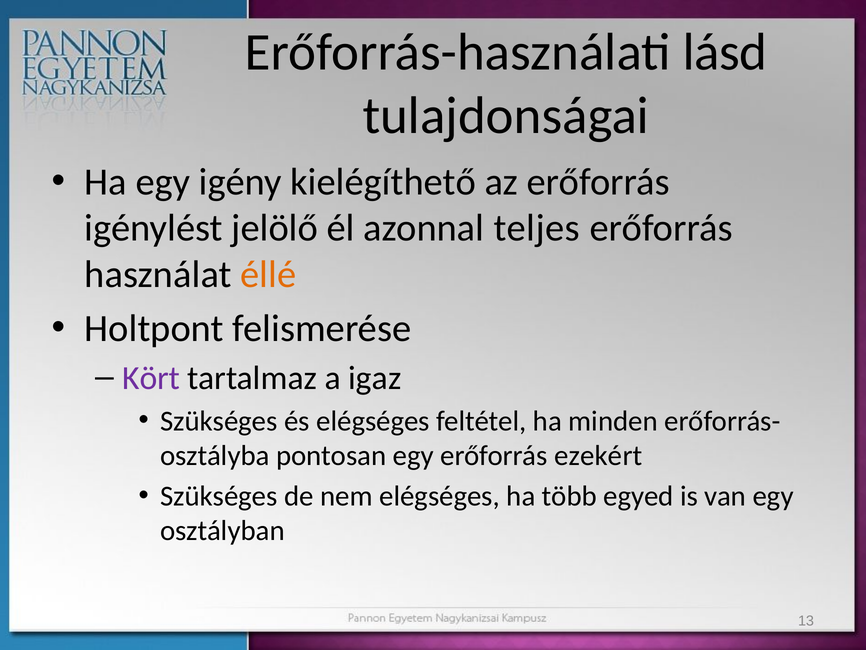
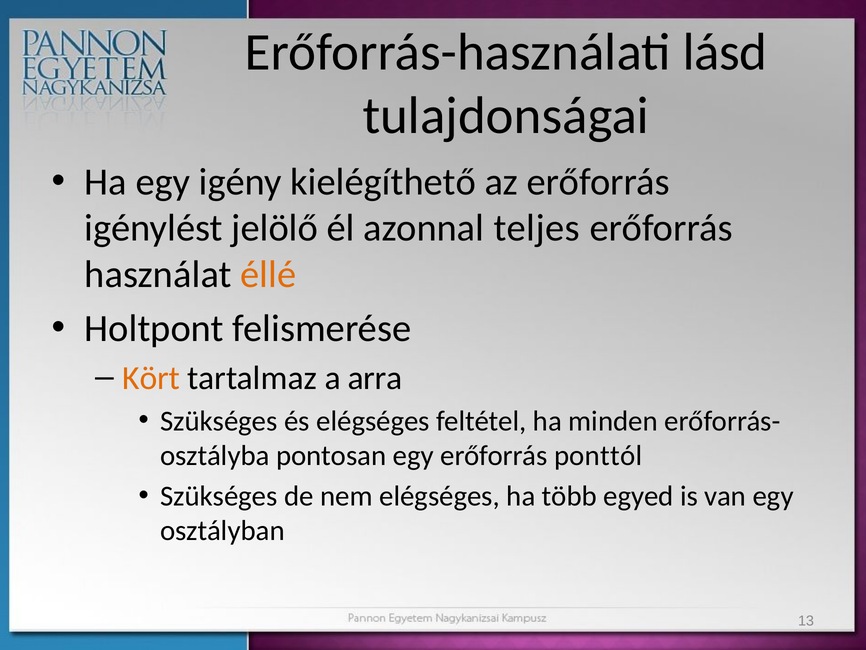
Kört colour: purple -> orange
igaz: igaz -> arra
ezekért: ezekért -> ponttól
